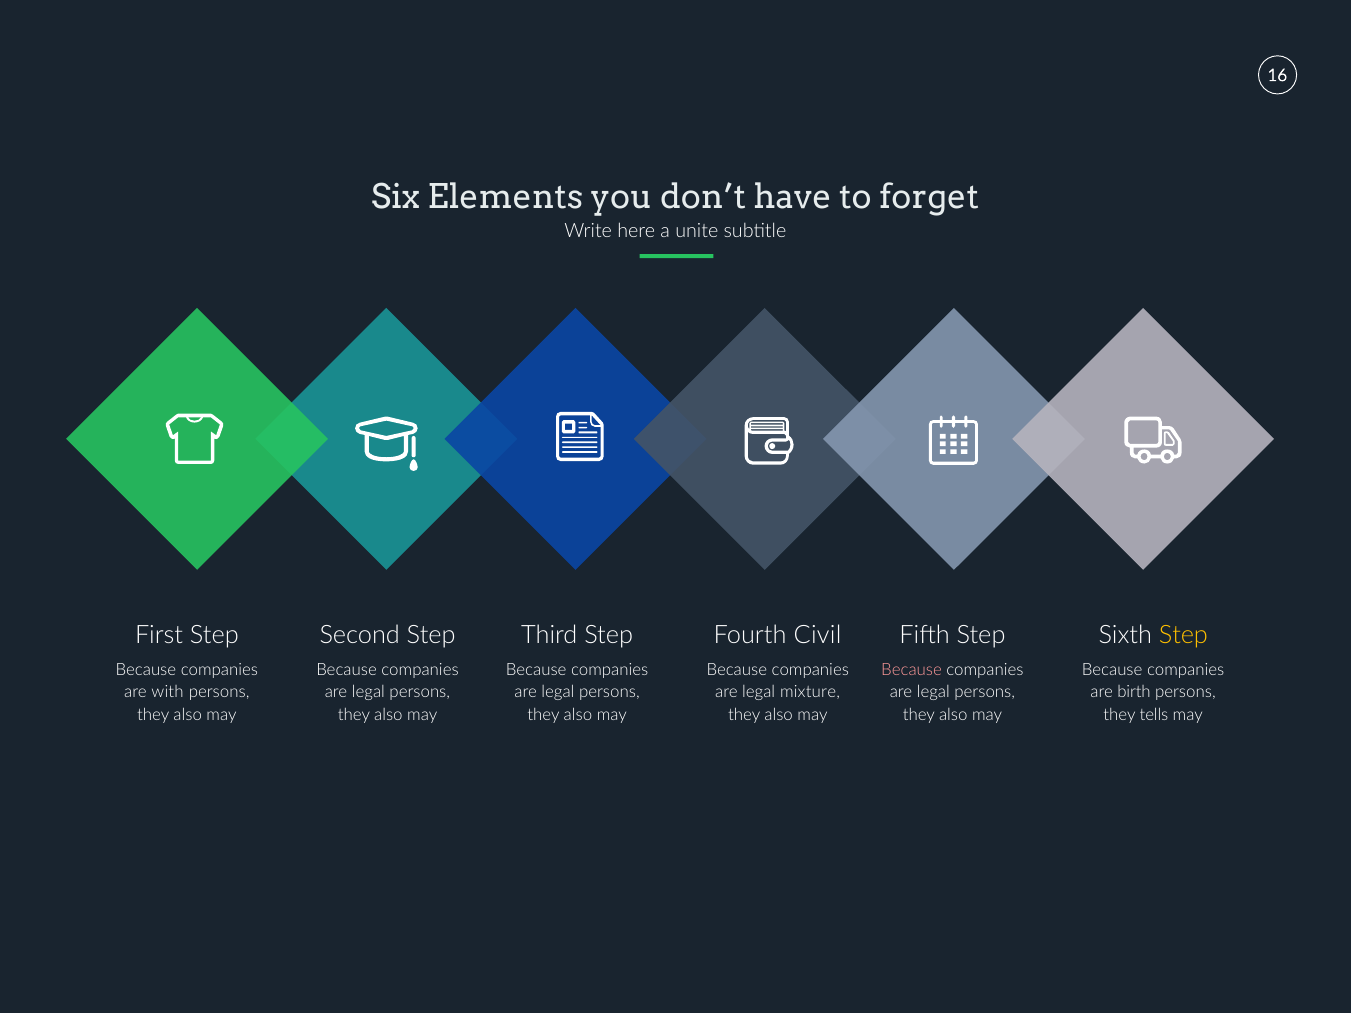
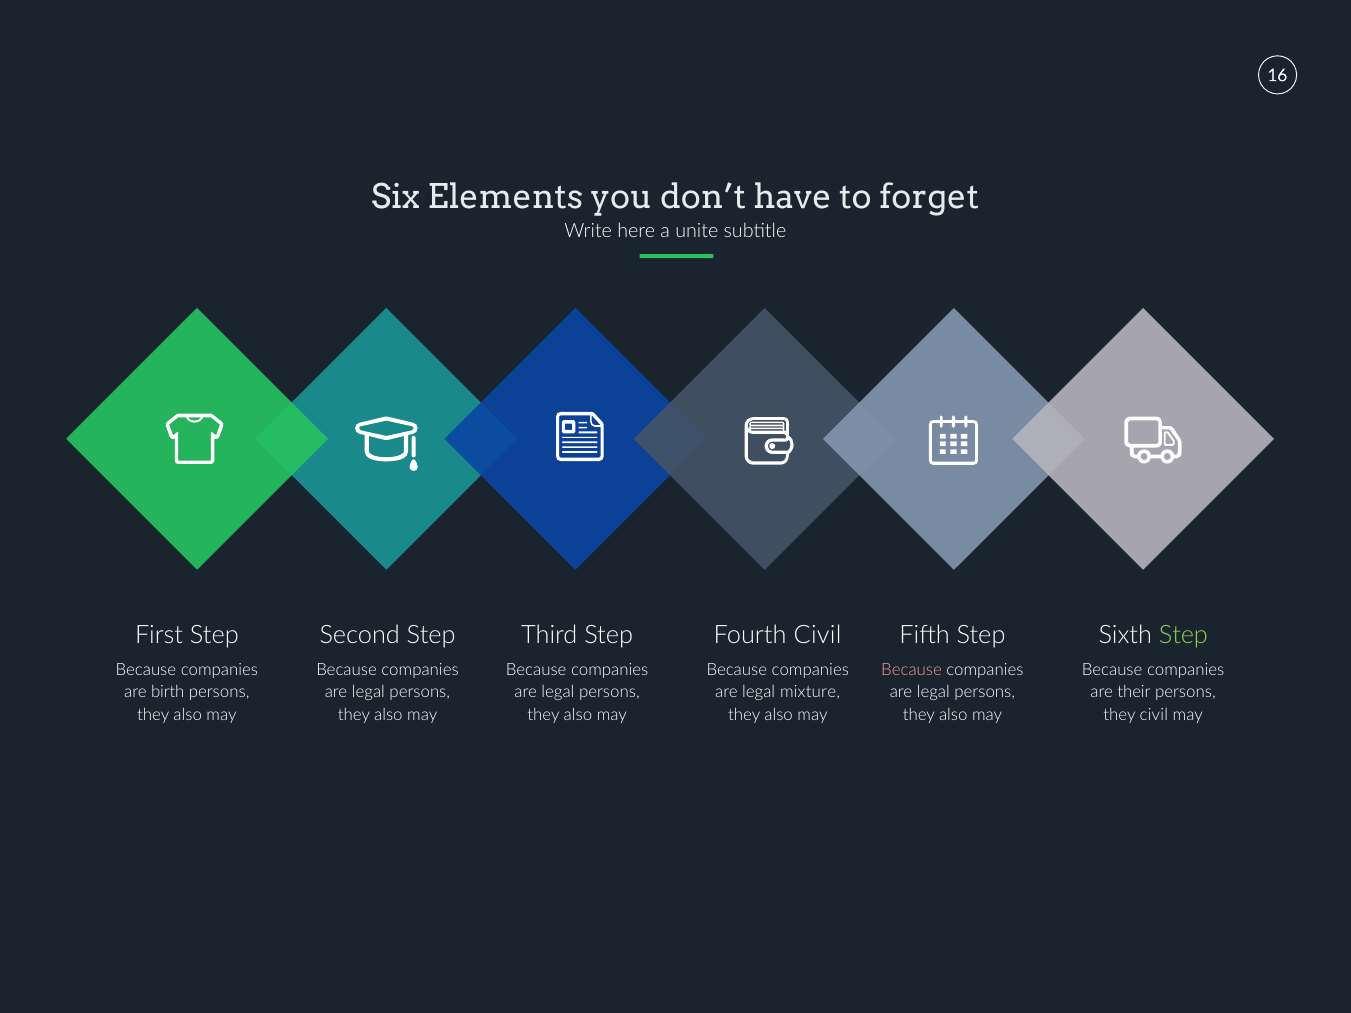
Step at (1183, 635) colour: yellow -> light green
with: with -> birth
birth: birth -> their
they tells: tells -> civil
